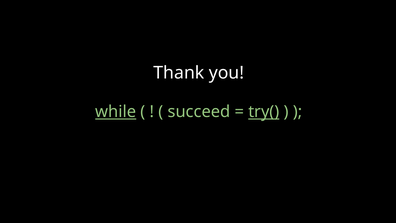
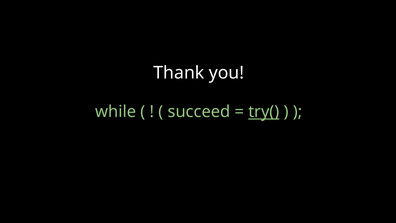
while underline: present -> none
